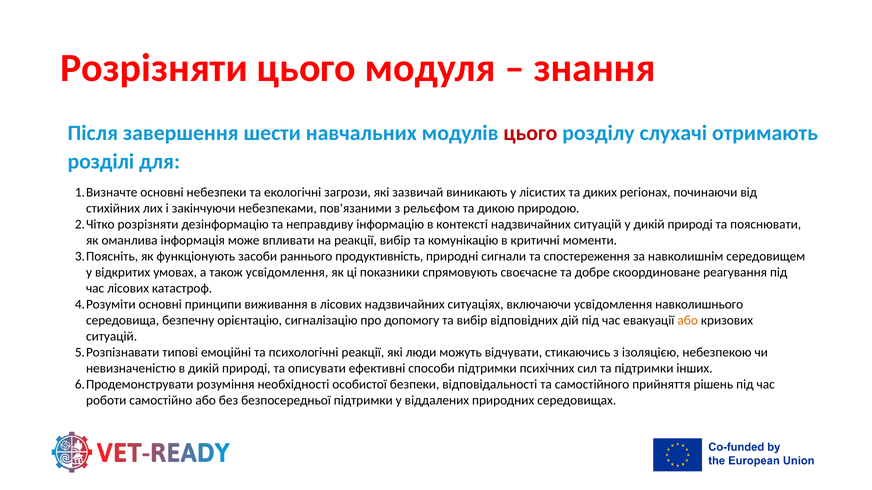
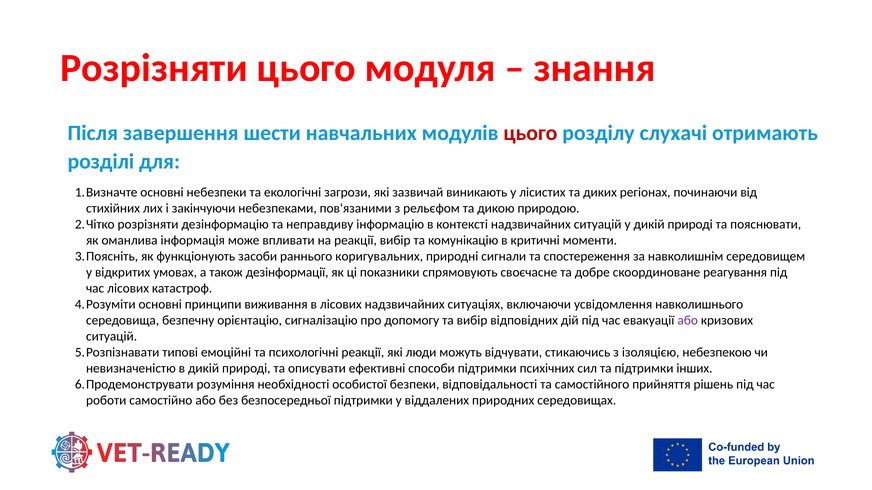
продуктивність: продуктивність -> коригувальних
також усвідомлення: усвідомлення -> дезінформації
або at (688, 321) colour: orange -> purple
